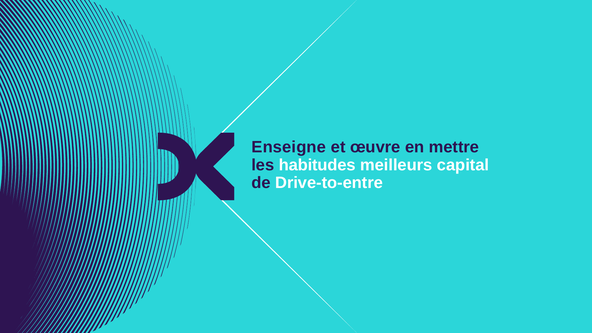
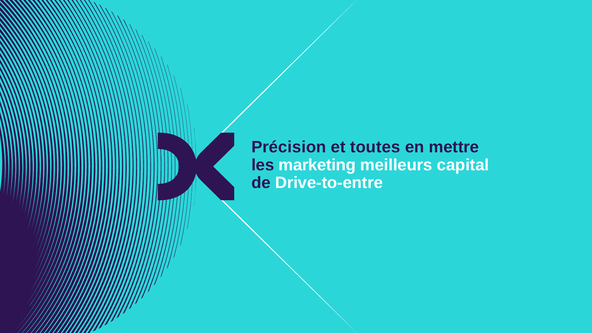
Enseigne: Enseigne -> Précision
œuvre: œuvre -> toutes
habitudes: habitudes -> marketing
